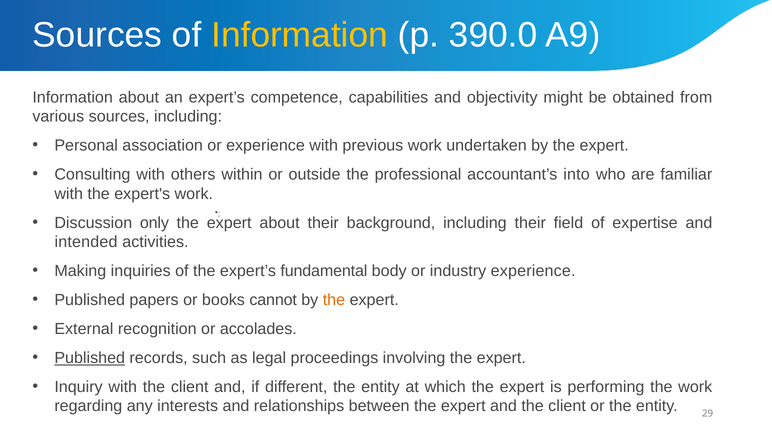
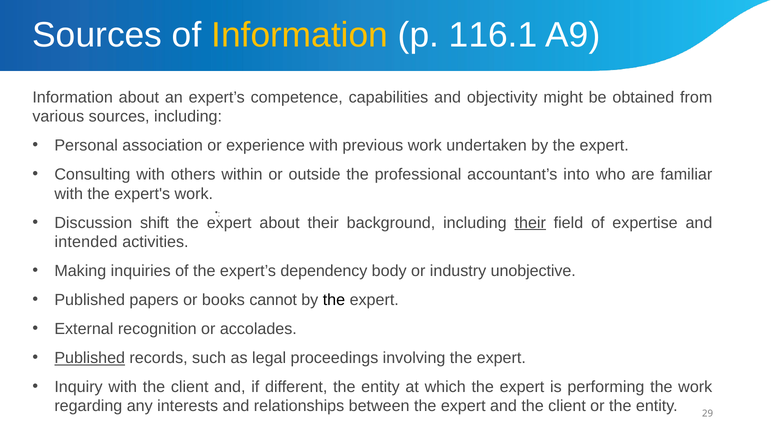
390.0: 390.0 -> 116.1
only: only -> shift
their at (530, 223) underline: none -> present
fundamental: fundamental -> dependency
industry experience: experience -> unobjective
the at (334, 300) colour: orange -> black
